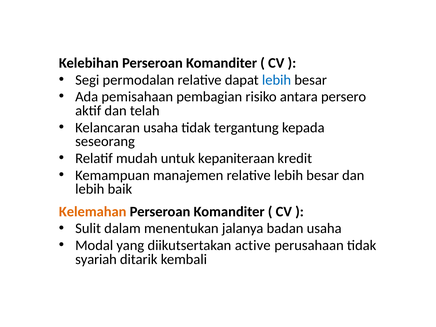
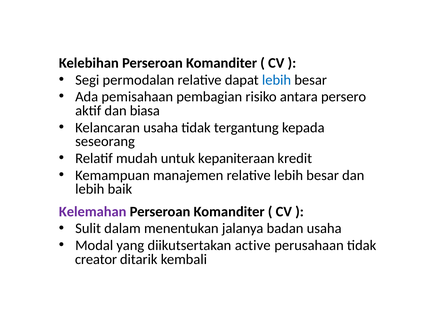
telah: telah -> biasa
Kelemahan colour: orange -> purple
syariah: syariah -> creator
